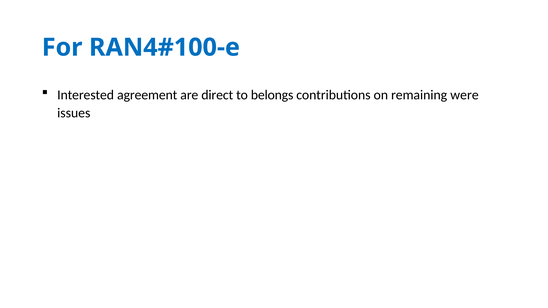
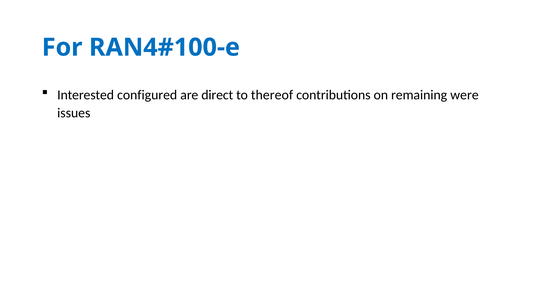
agreement: agreement -> configured
belongs: belongs -> thereof
